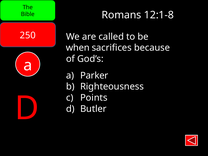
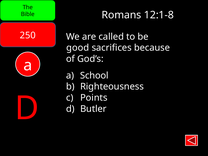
when: when -> good
Parker: Parker -> School
